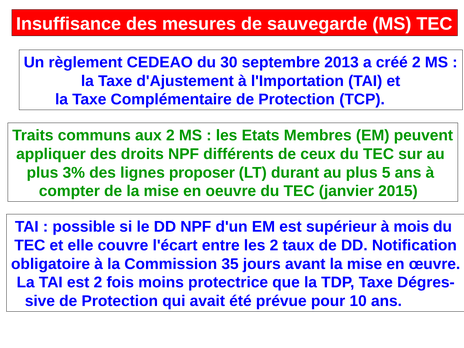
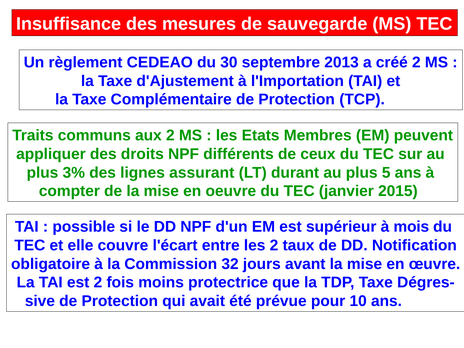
proposer: proposer -> assurant
35: 35 -> 32
